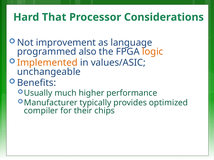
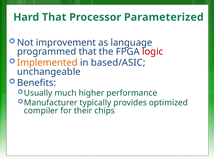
Considerations: Considerations -> Parameterized
programmed also: also -> that
logic colour: orange -> red
values/ASIC: values/ASIC -> based/ASIC
